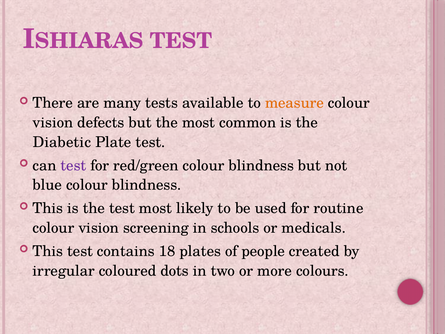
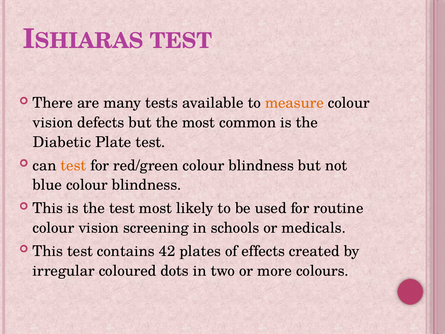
test at (73, 165) colour: purple -> orange
18: 18 -> 42
people: people -> effects
